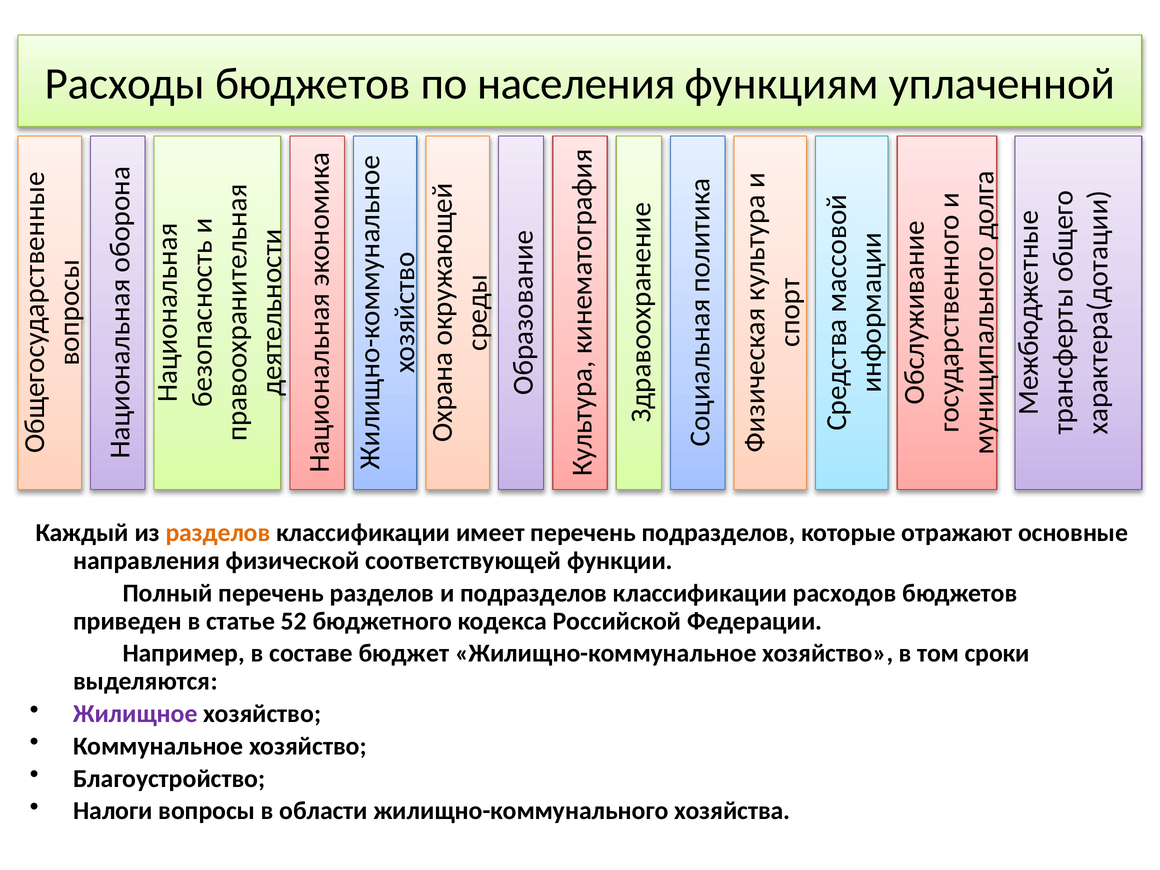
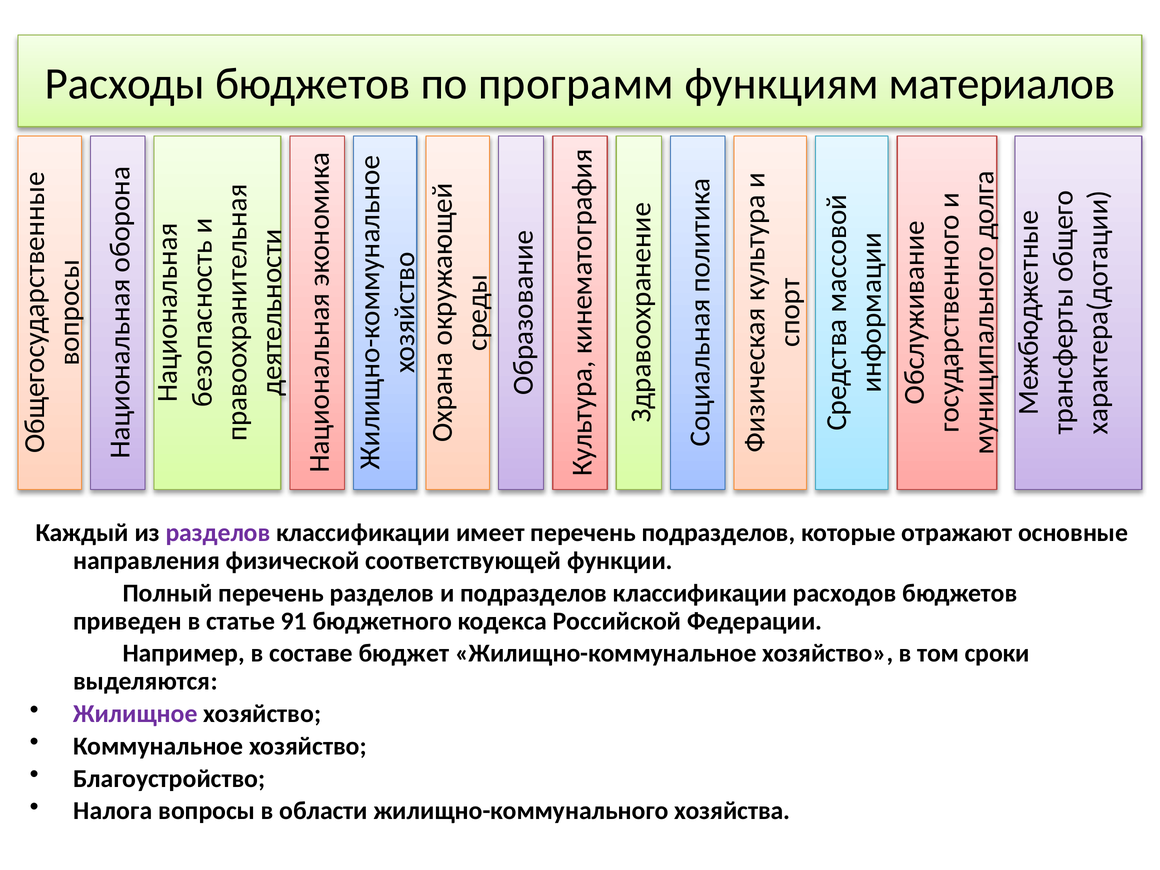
населения: населения -> программ
уплаченной: уплаченной -> материалов
разделов at (218, 533) colour: orange -> purple
52: 52 -> 91
Налоги: Налоги -> Налога
